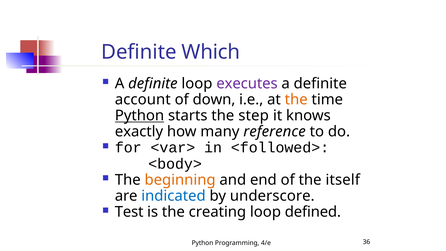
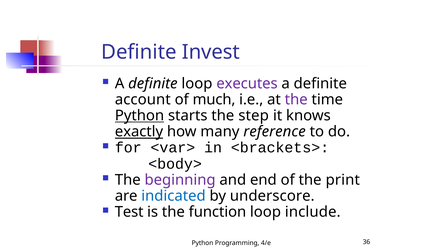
Which: Which -> Invest
down: down -> much
the at (296, 99) colour: orange -> purple
exactly underline: none -> present
<followed>: <followed> -> <brackets>
beginning colour: orange -> purple
itself: itself -> print
creating: creating -> function
defined: defined -> include
